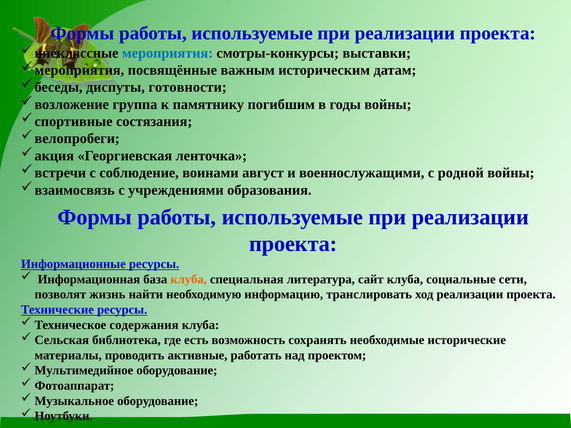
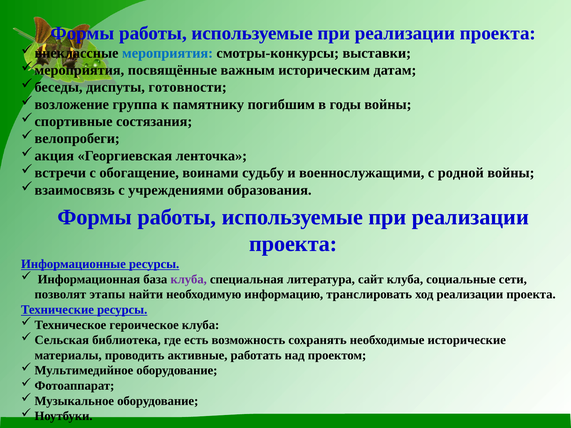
соблюдение: соблюдение -> обогащение
август: август -> судьбу
клуба at (189, 279) colour: orange -> purple
жизнь: жизнь -> этапы
содержания: содержания -> героическое
